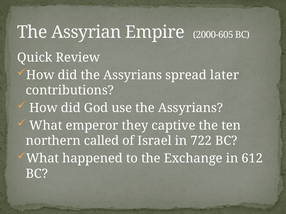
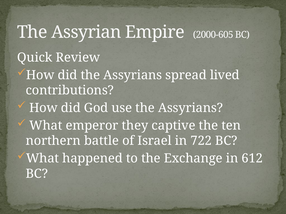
later: later -> lived
called: called -> battle
